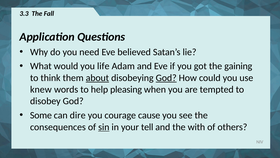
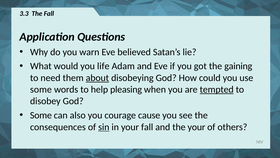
need: need -> warn
think: think -> need
God at (166, 78) underline: present -> none
knew at (41, 89): knew -> some
tempted underline: none -> present
dire: dire -> also
your tell: tell -> fall
the with: with -> your
